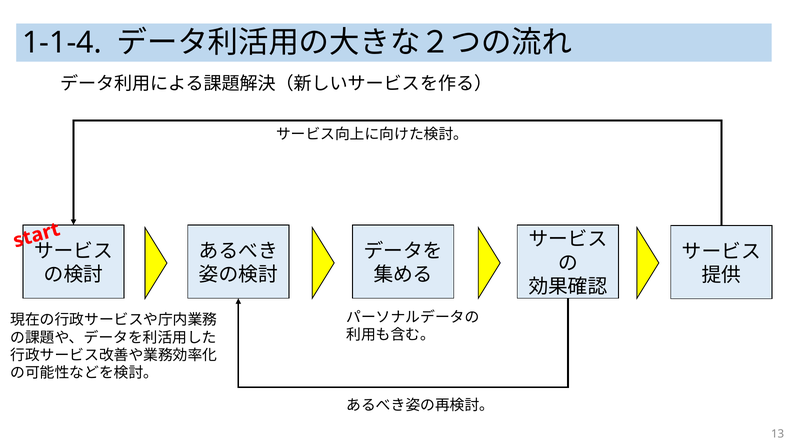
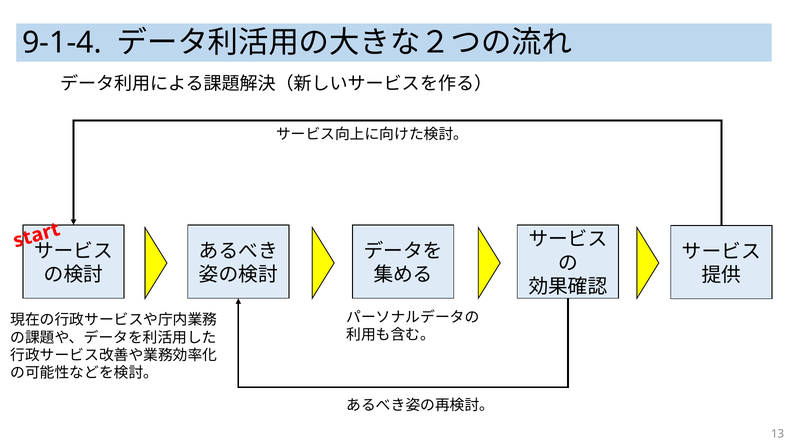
1-1-4: 1-1-4 -> 9-1-4
